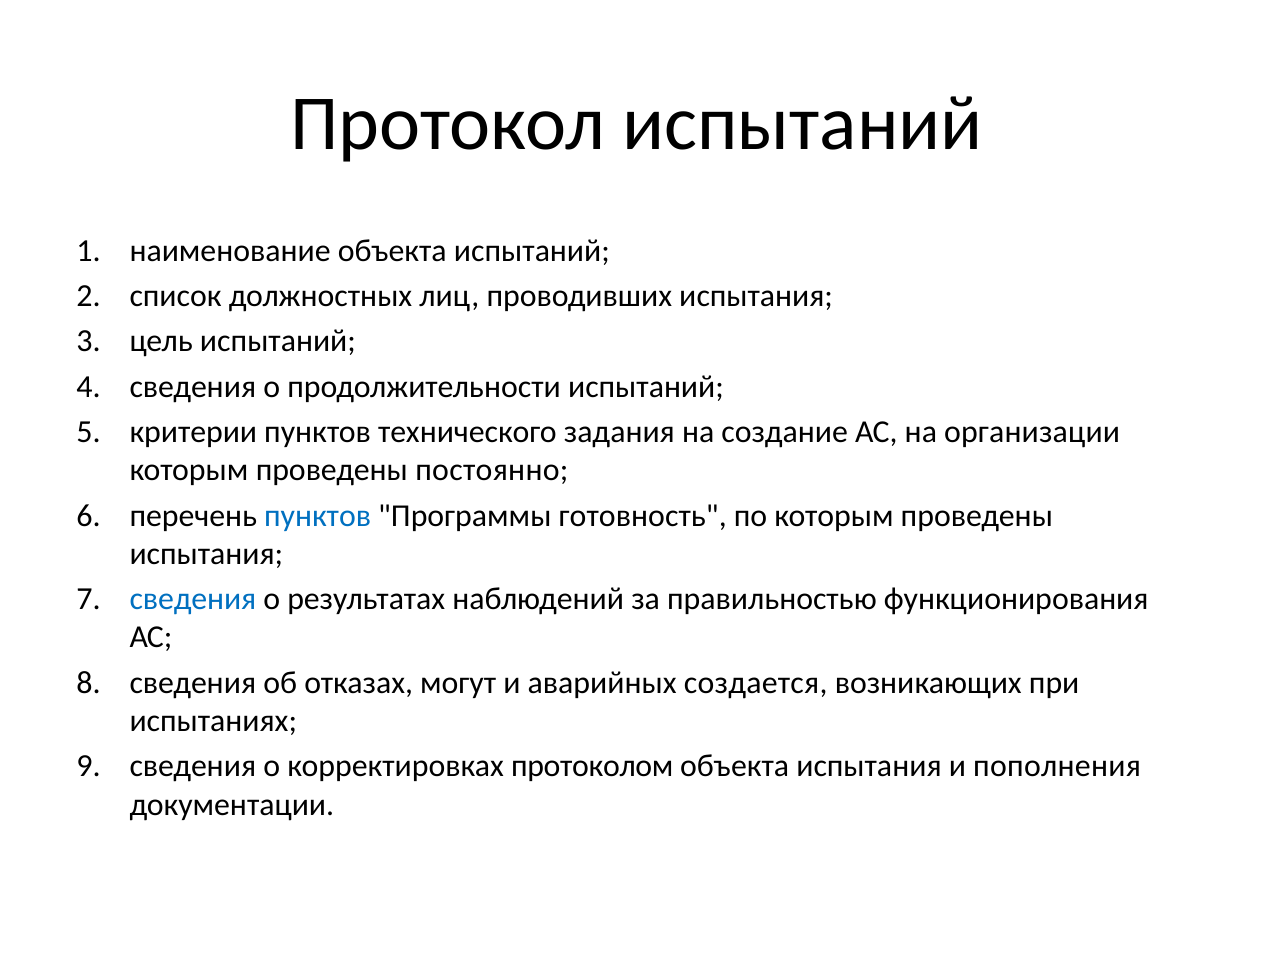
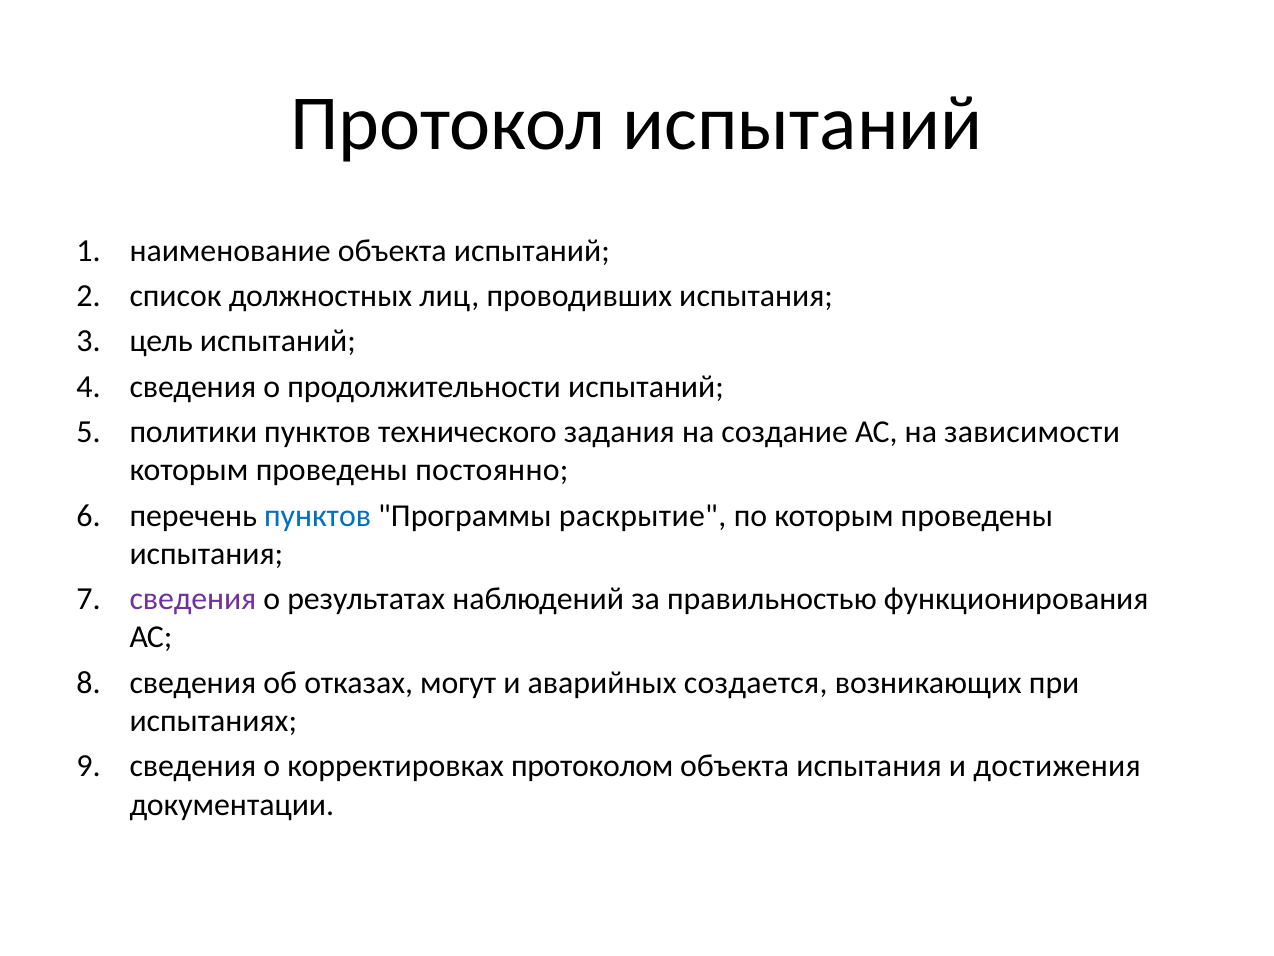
критерии: критерии -> политики
организации: организации -> зависимости
готовность: готовность -> раскрытие
сведения at (193, 599) colour: blue -> purple
пополнения: пополнения -> достижения
